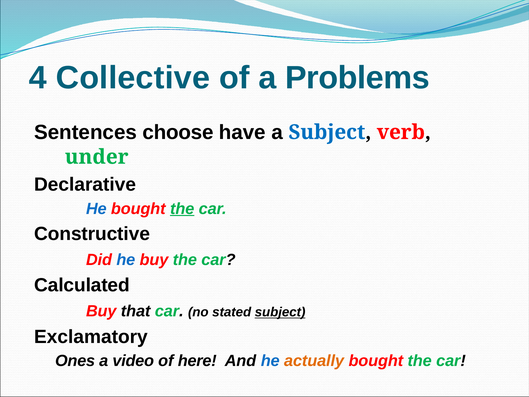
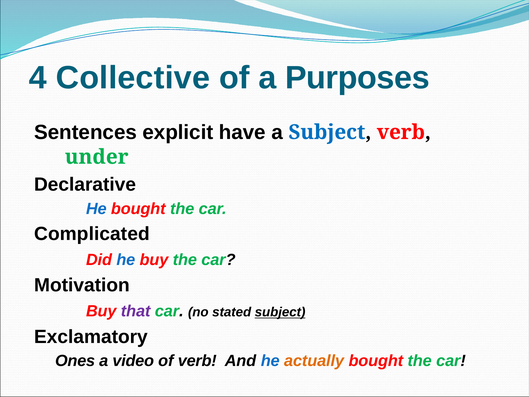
Problems: Problems -> Purposes
choose: choose -> explicit
the at (182, 209) underline: present -> none
Constructive: Constructive -> Complicated
Calculated: Calculated -> Motivation
that colour: black -> purple
of here: here -> verb
